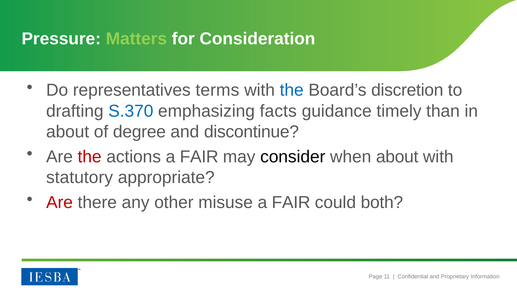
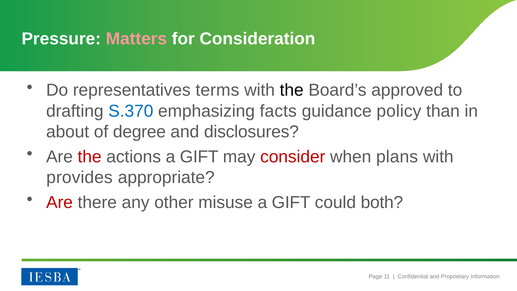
Matters colour: light green -> pink
the at (292, 90) colour: blue -> black
discretion: discretion -> approved
timely: timely -> policy
discontinue: discontinue -> disclosures
actions a FAIR: FAIR -> GIFT
consider colour: black -> red
when about: about -> plans
statutory: statutory -> provides
FAIR at (291, 202): FAIR -> GIFT
